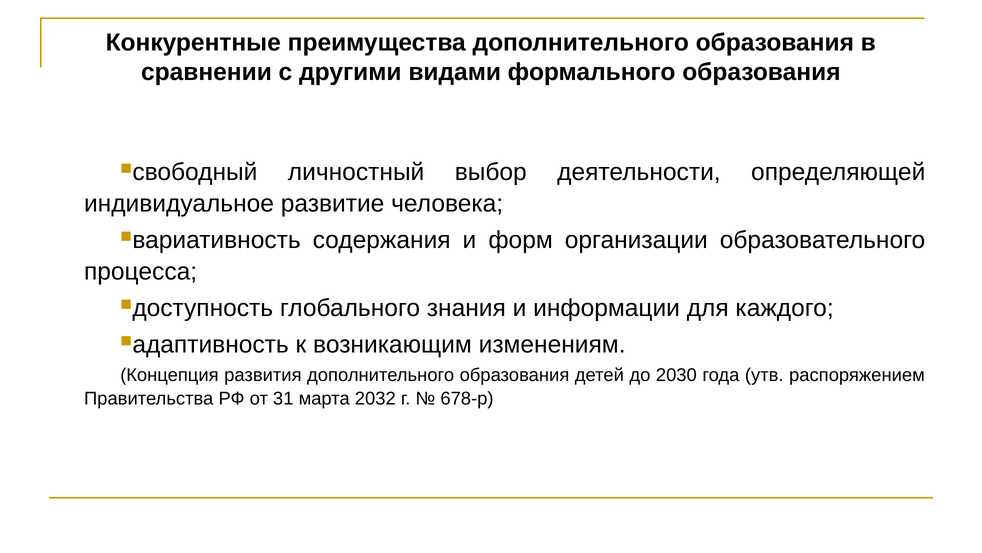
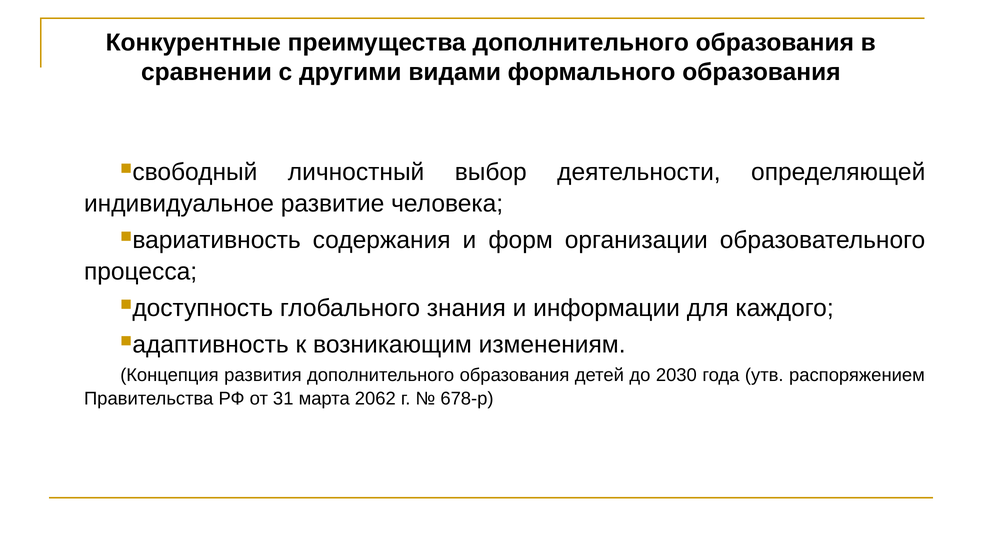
2032: 2032 -> 2062
